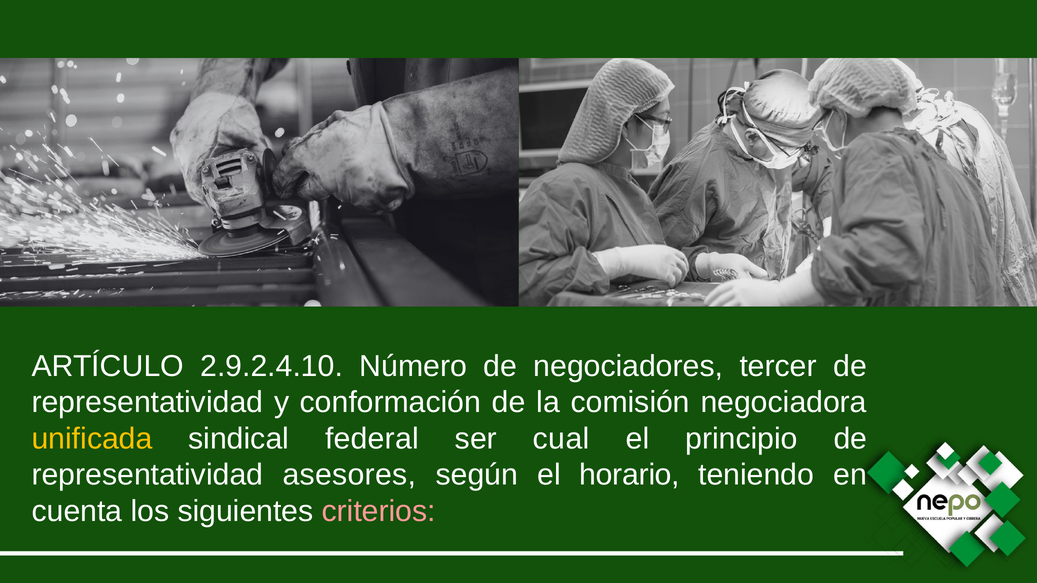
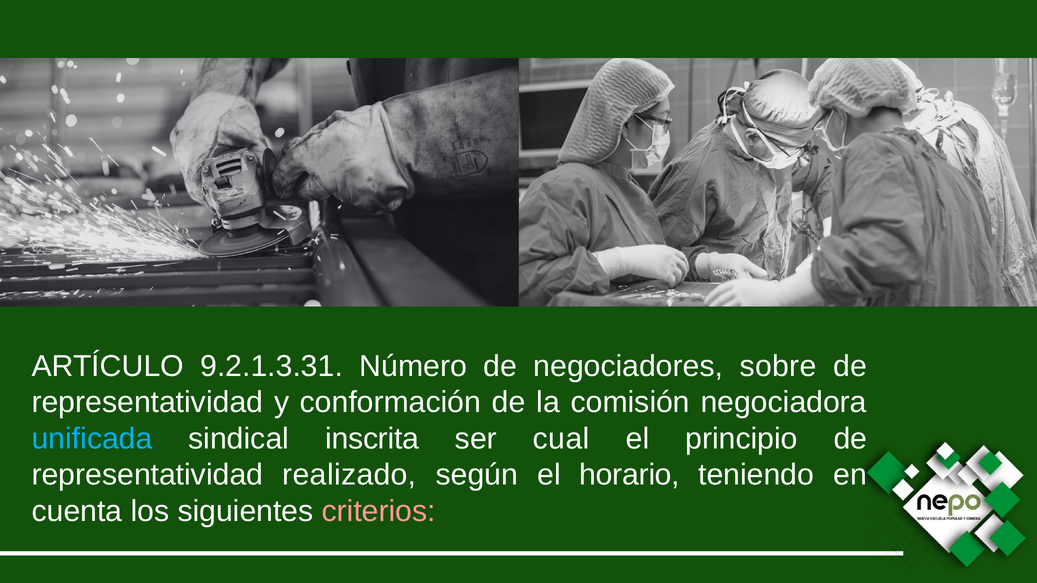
2.9.2.4.10: 2.9.2.4.10 -> 9.2.1.3.31
tercer: tercer -> sobre
unificada colour: yellow -> light blue
federal: federal -> inscrita
asesores: asesores -> realizado
